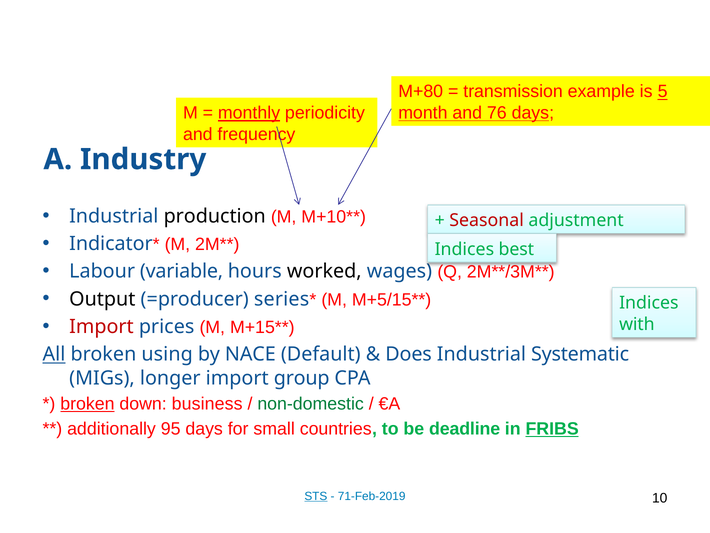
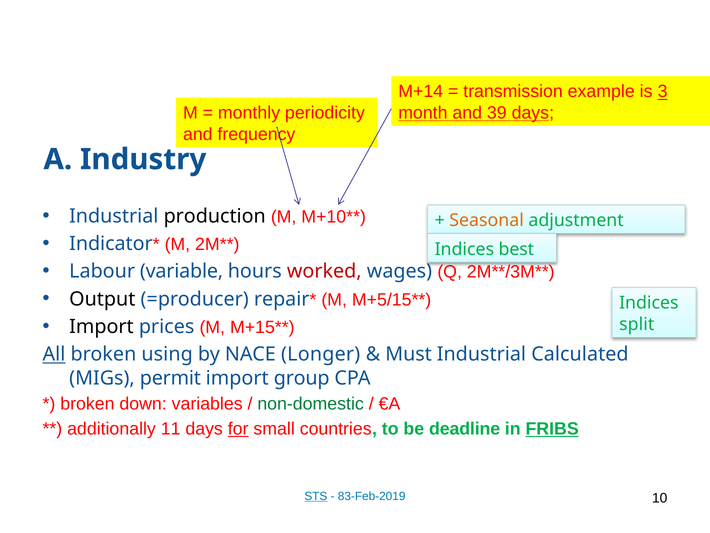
M+80: M+80 -> M+14
5: 5 -> 3
76: 76 -> 39
monthly underline: present -> none
Seasonal colour: red -> orange
worked colour: black -> red
series: series -> repair
Import at (101, 326) colour: red -> black
with: with -> split
Default: Default -> Longer
Does: Does -> Must
Systematic: Systematic -> Calculated
longer: longer -> permit
broken at (87, 404) underline: present -> none
business: business -> variables
95: 95 -> 11
for underline: none -> present
71-Feb-2019: 71-Feb-2019 -> 83-Feb-2019
